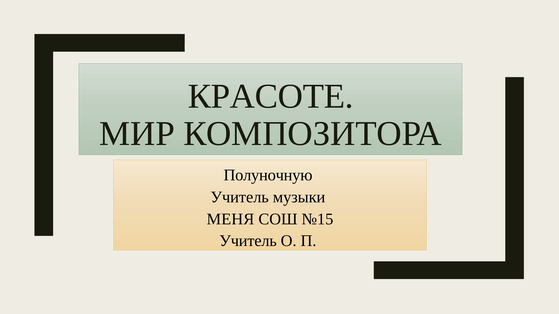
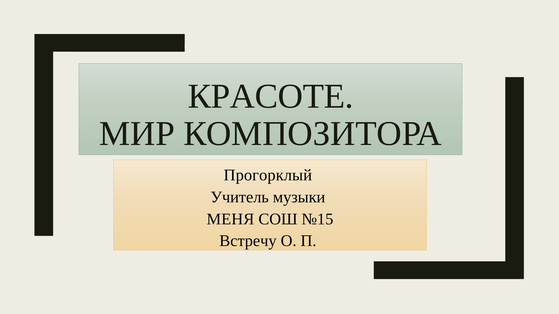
Полуночную: Полуночную -> Прогорклый
Учитель at (248, 241): Учитель -> Встречу
